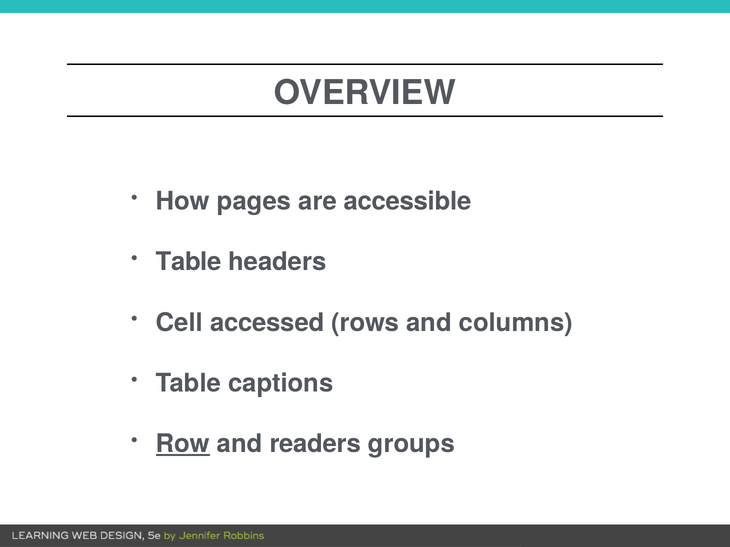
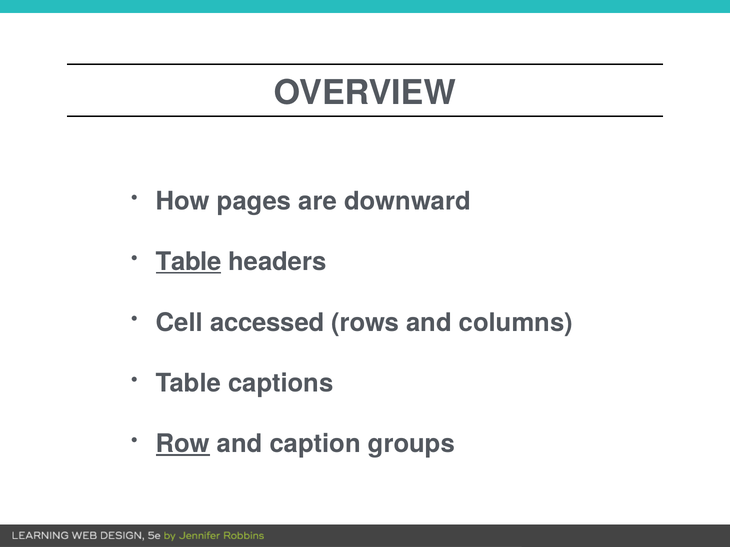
accessible: accessible -> downward
Table at (189, 262) underline: none -> present
readers: readers -> caption
